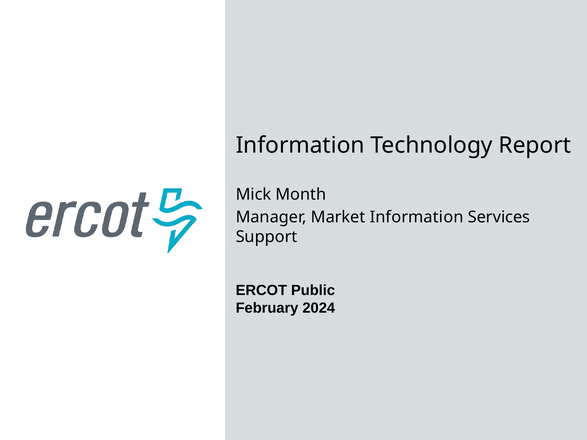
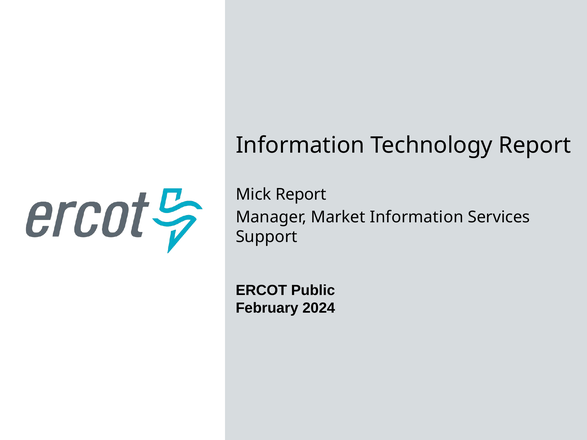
Mick Month: Month -> Report
